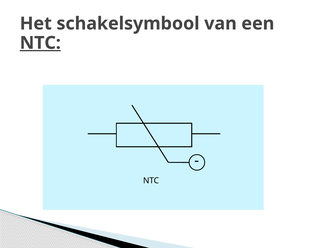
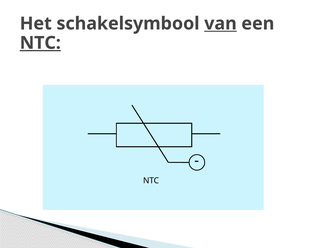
van underline: none -> present
